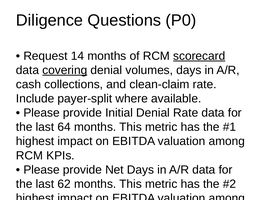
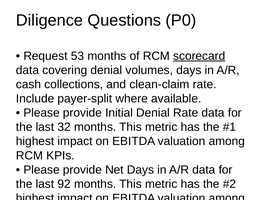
14: 14 -> 53
covering underline: present -> none
64: 64 -> 32
62: 62 -> 92
